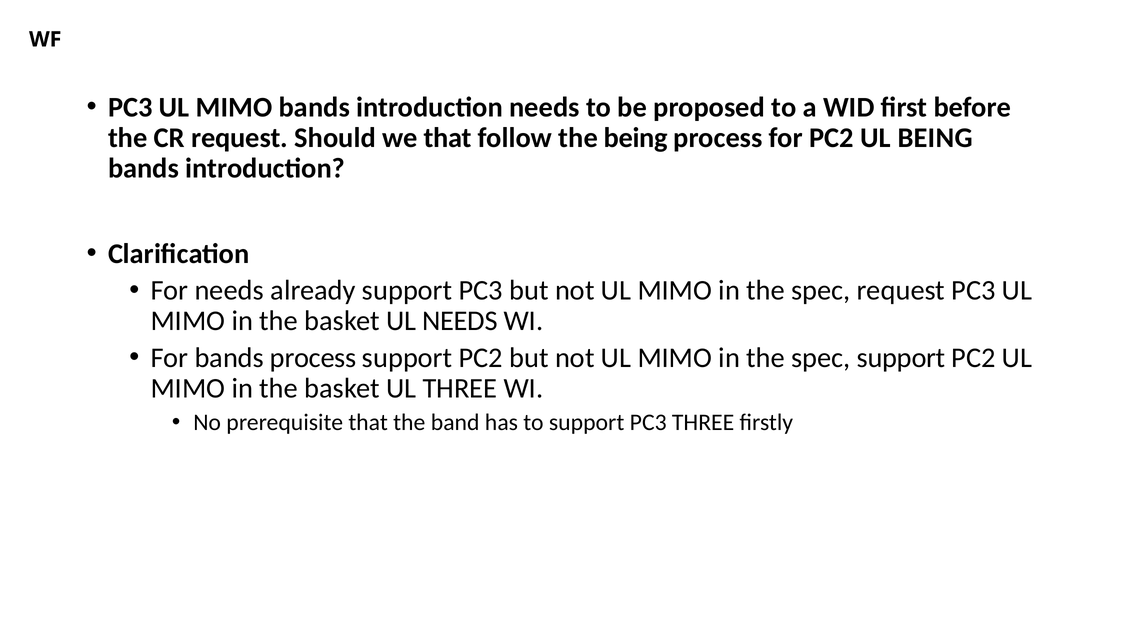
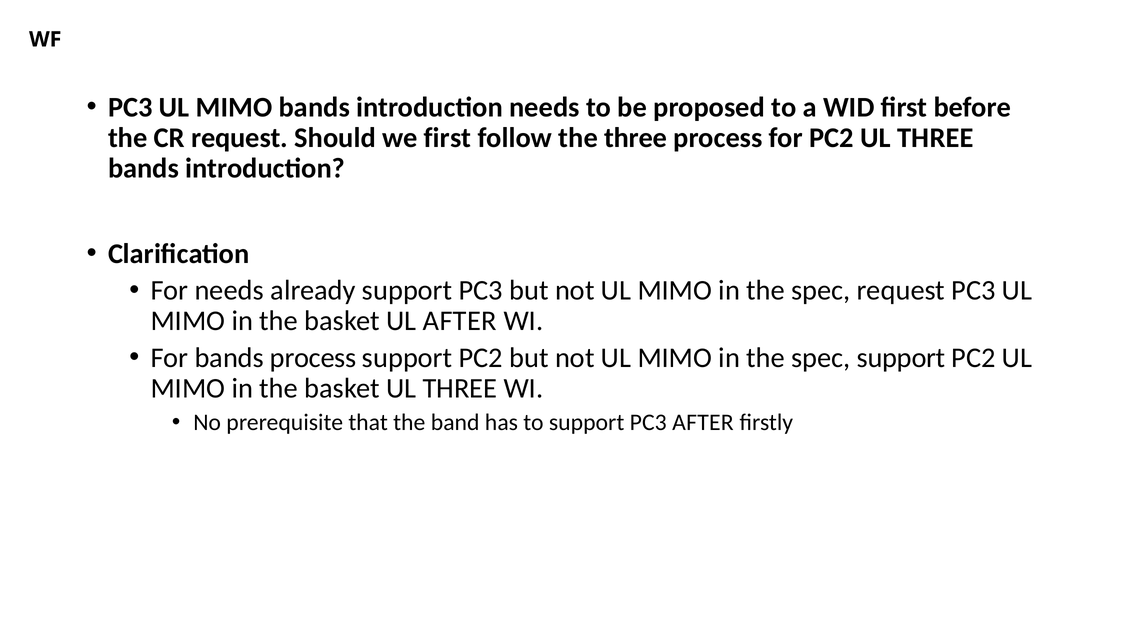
we that: that -> first
the being: being -> three
PC2 UL BEING: BEING -> THREE
UL NEEDS: NEEDS -> AFTER
PC3 THREE: THREE -> AFTER
